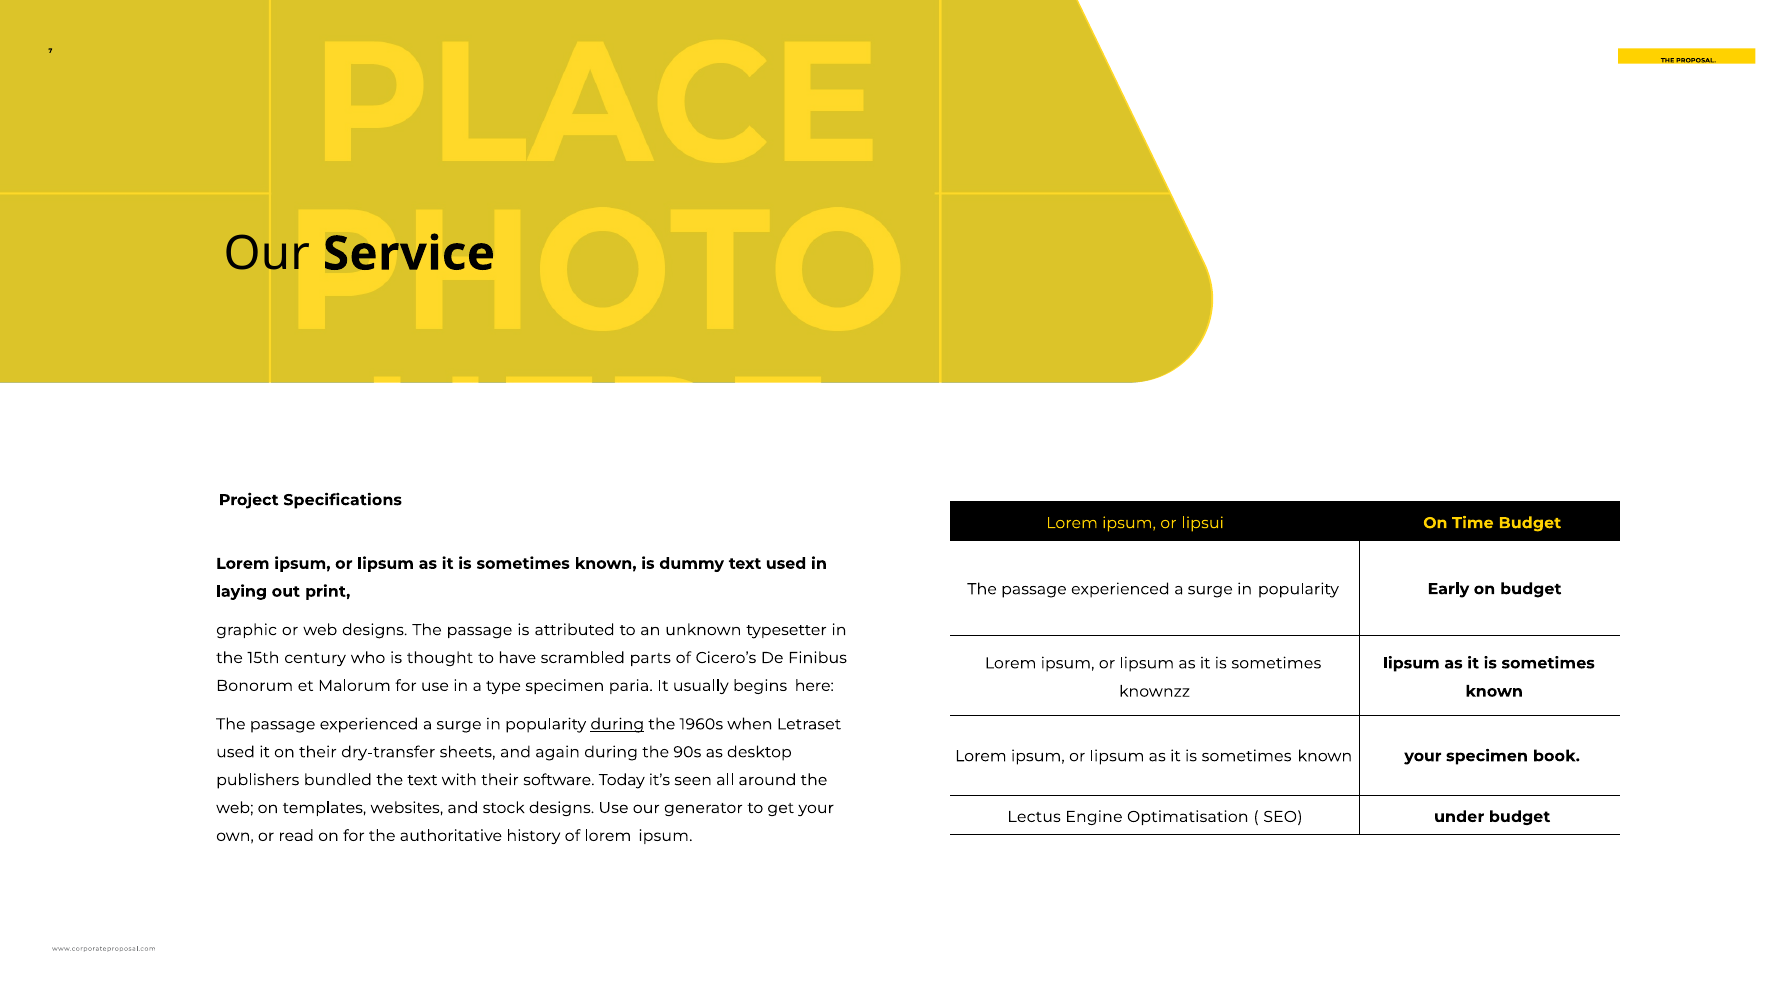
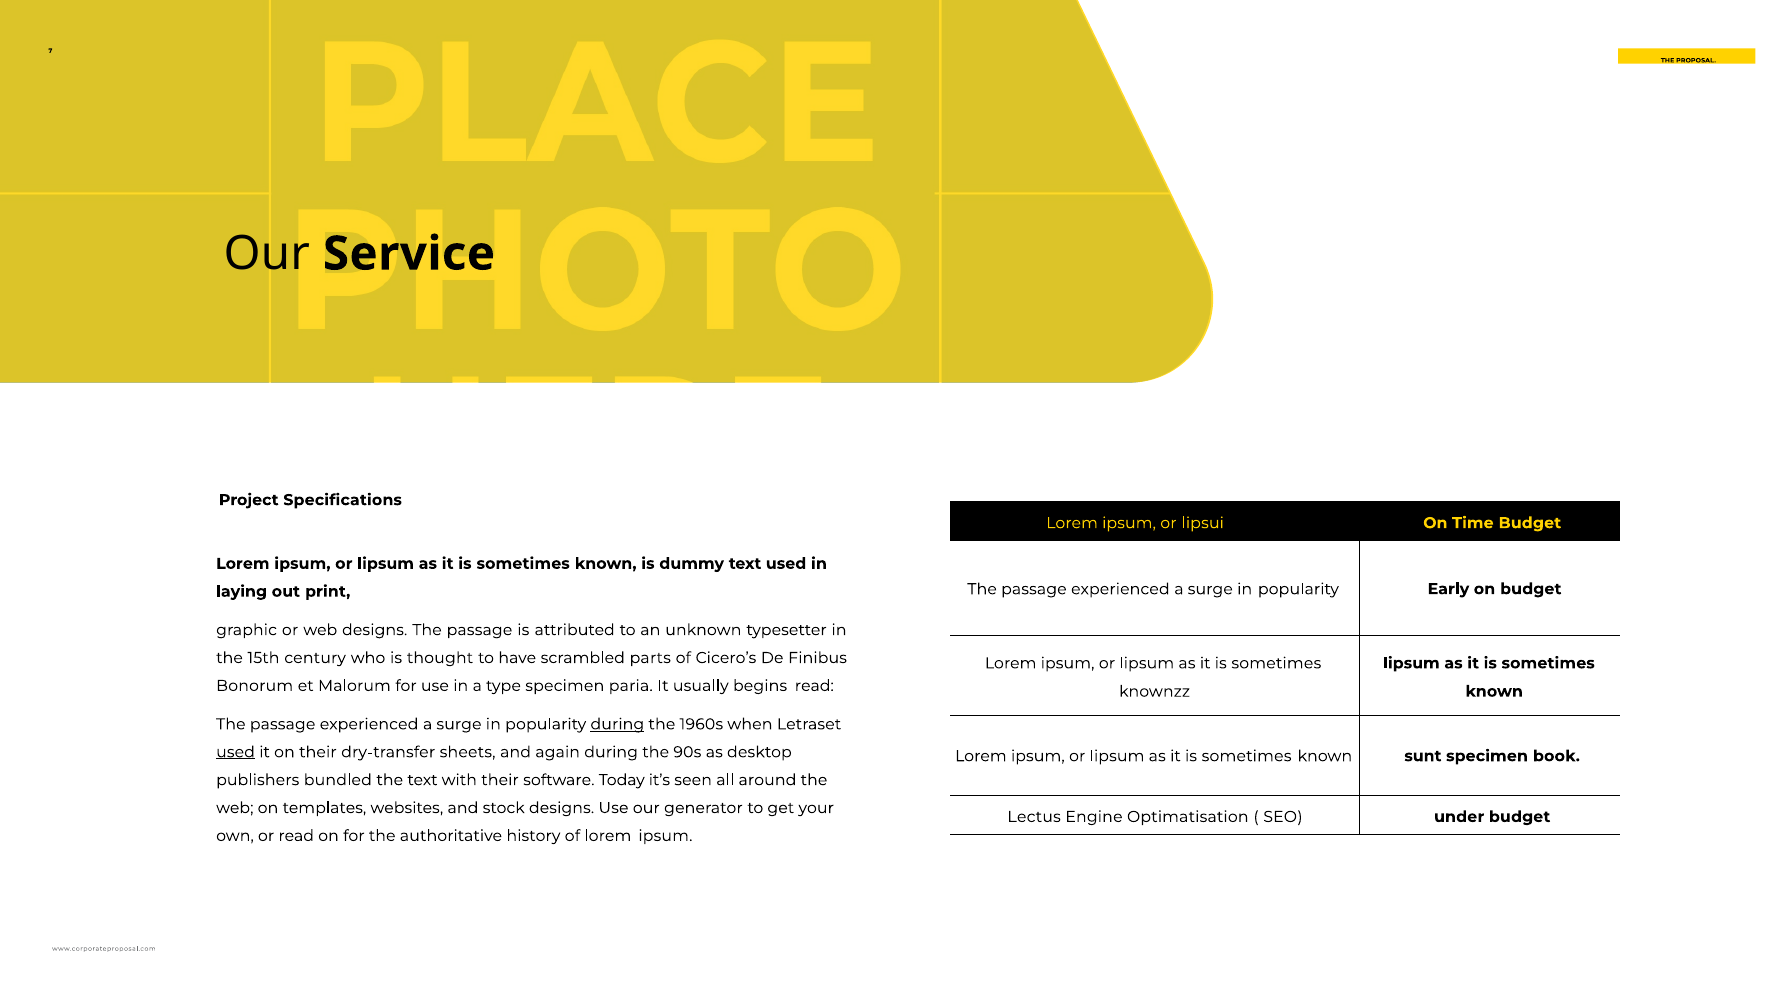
begins here: here -> read
used at (236, 752) underline: none -> present
known your: your -> sunt
